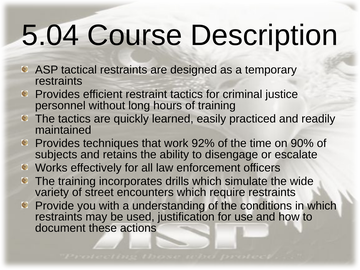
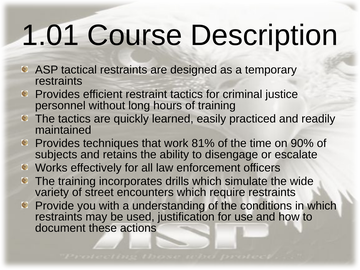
5.04: 5.04 -> 1.01
92%: 92% -> 81%
